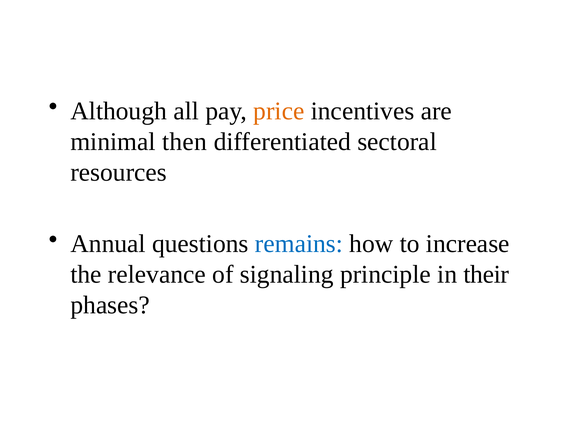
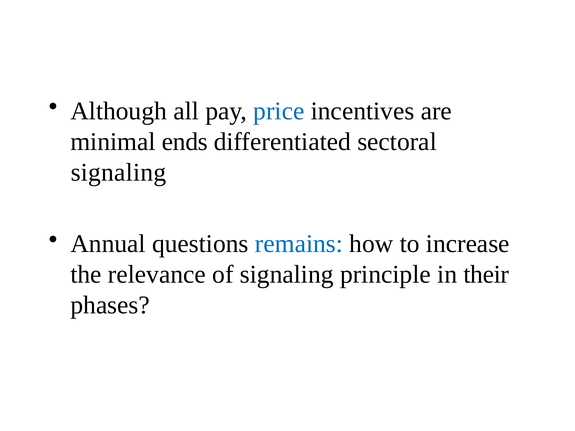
price colour: orange -> blue
then: then -> ends
resources at (119, 172): resources -> signaling
